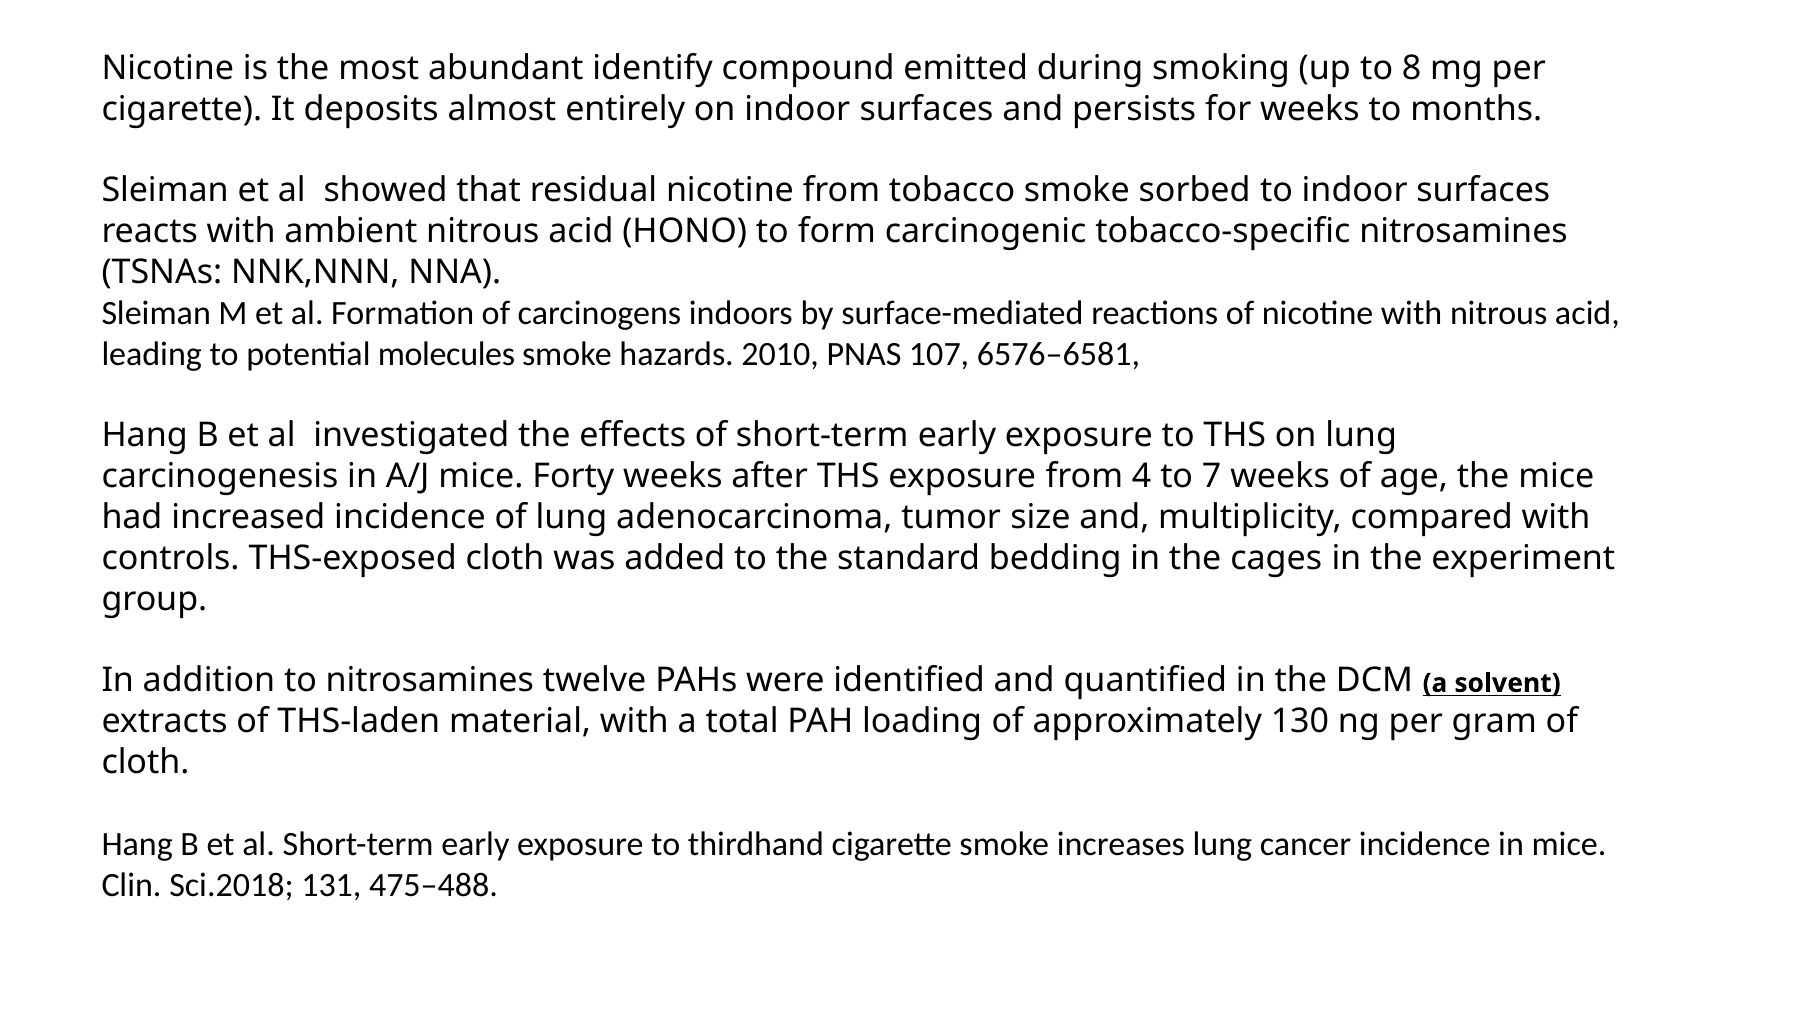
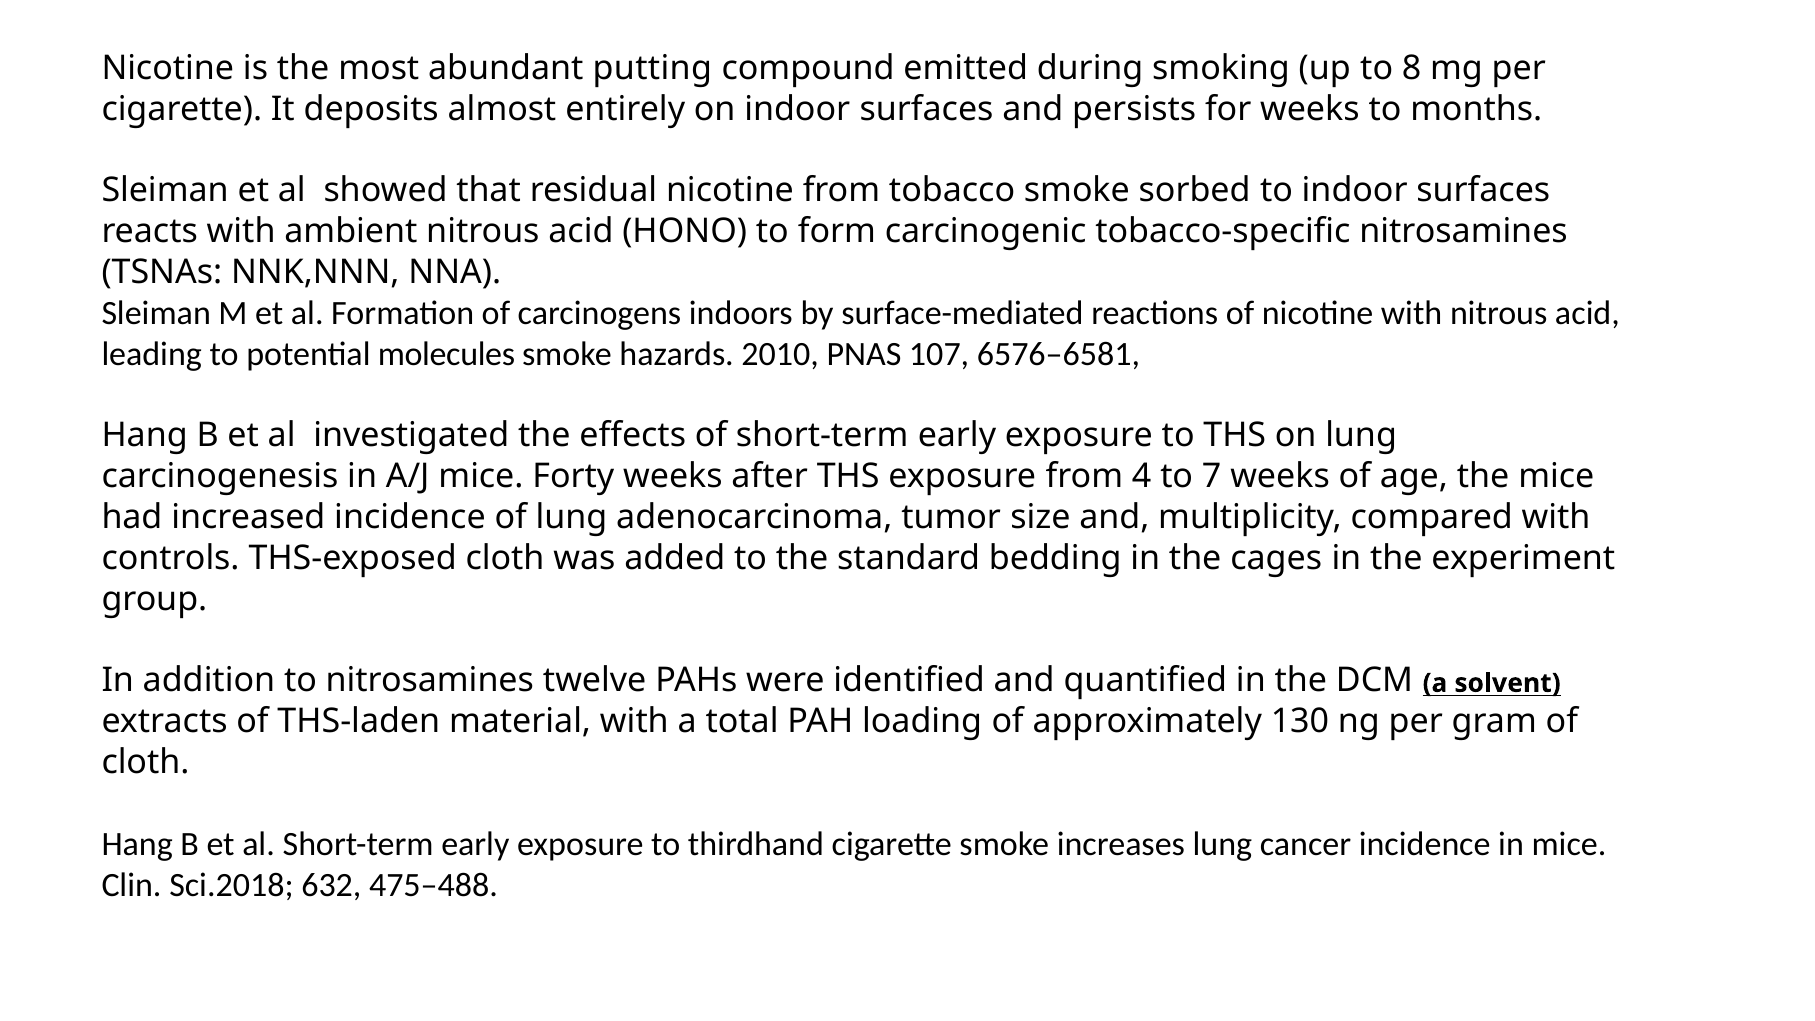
identify: identify -> putting
131: 131 -> 632
